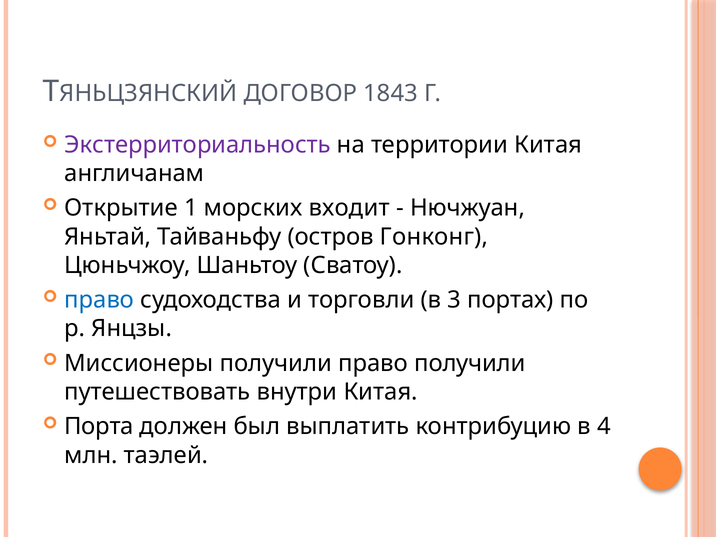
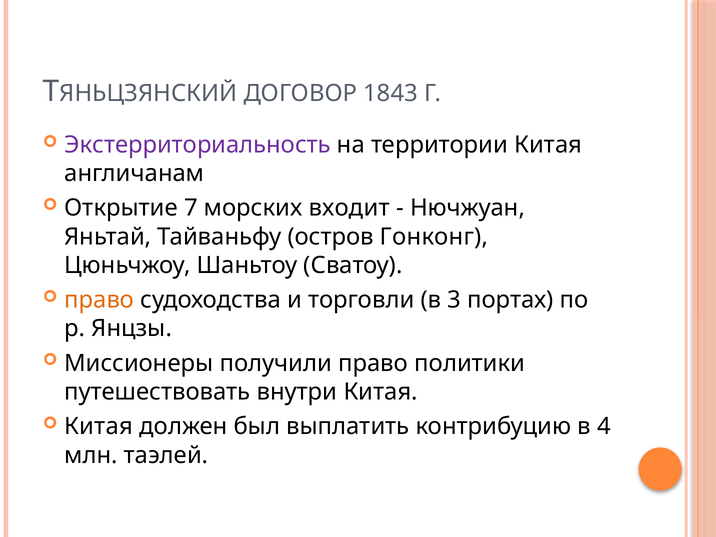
1: 1 -> 7
право at (99, 300) colour: blue -> orange
право получили: получили -> политики
Порта at (99, 426): Порта -> Китая
